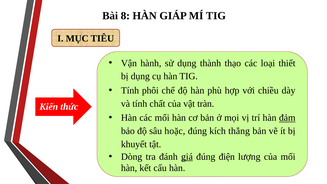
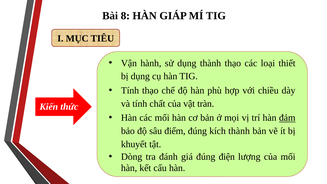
Tính phôi: phôi -> thạo
hoặc: hoặc -> điểm
kích thẳng: thẳng -> thành
giá underline: present -> none
